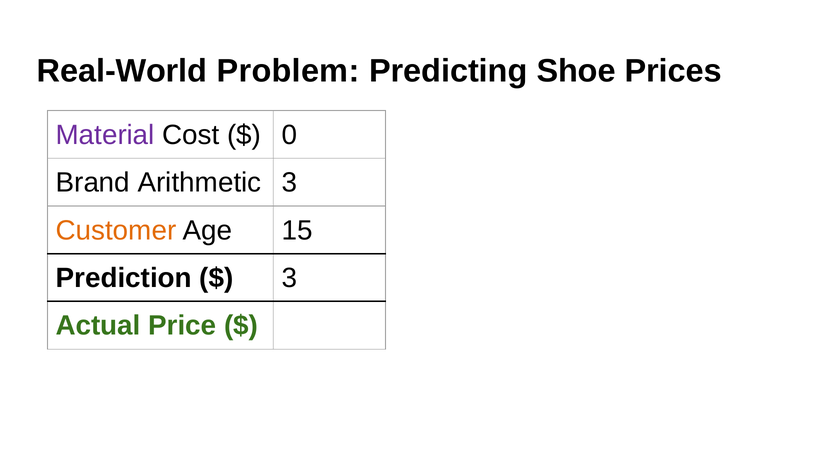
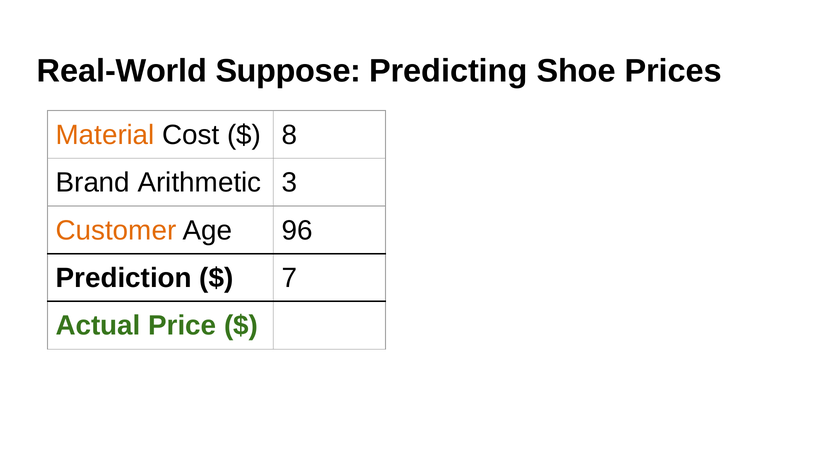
Problem: Problem -> Suppose
Material colour: purple -> orange
0: 0 -> 8
15: 15 -> 96
3 at (289, 278): 3 -> 7
